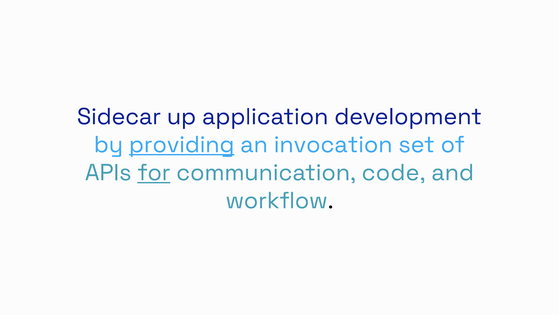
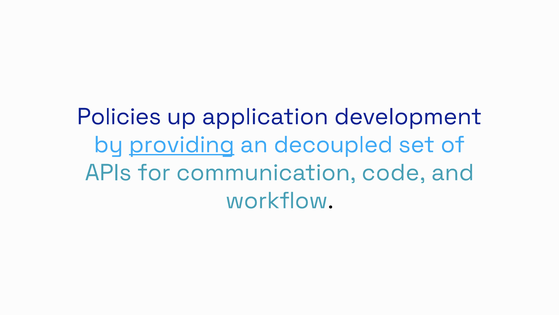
Sidecar: Sidecar -> Policies
invocation: invocation -> decoupled
for underline: present -> none
